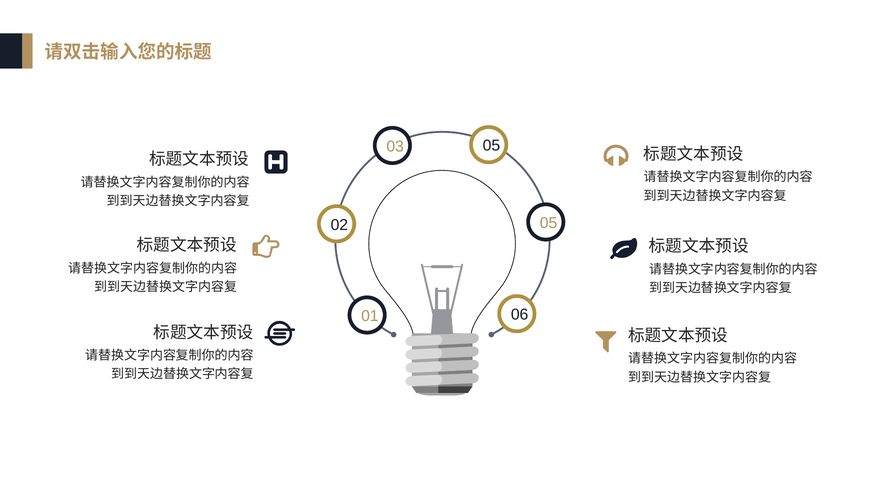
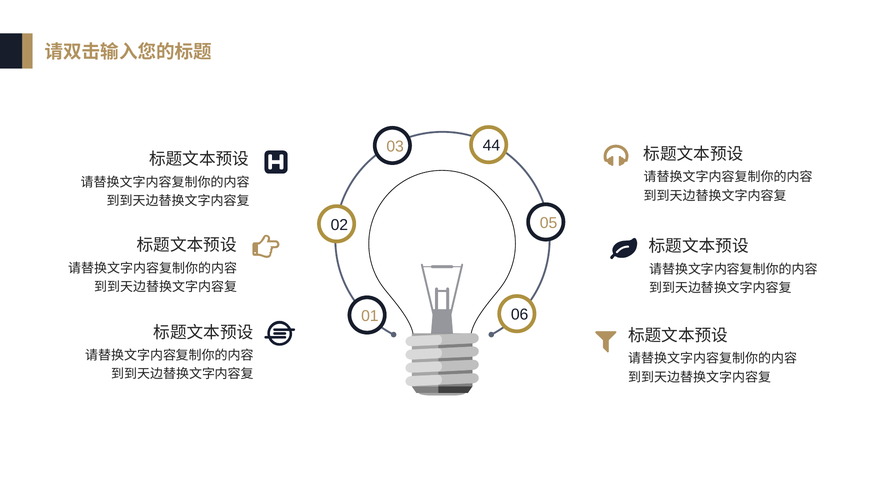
03 05: 05 -> 44
